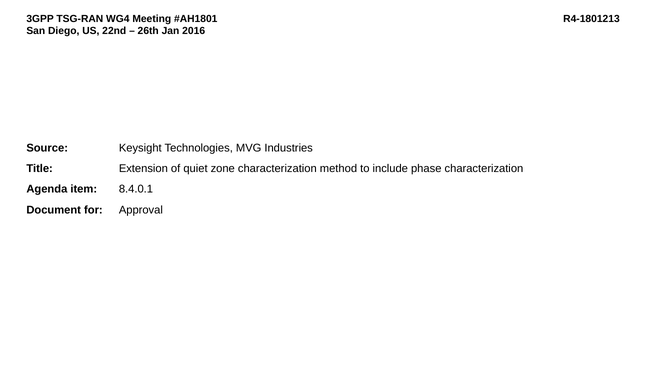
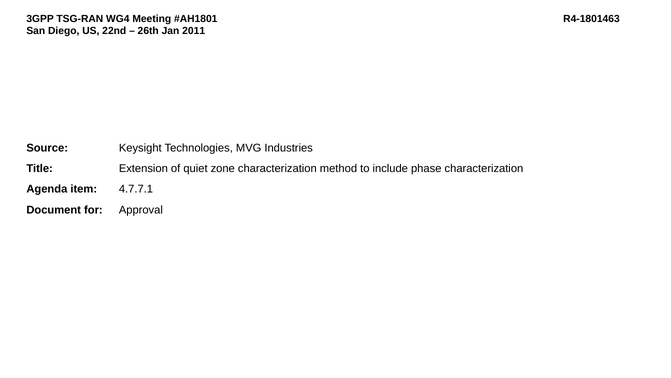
R4-1801213: R4-1801213 -> R4-1801463
2016: 2016 -> 2011
8.4.0.1: 8.4.0.1 -> 4.7.7.1
